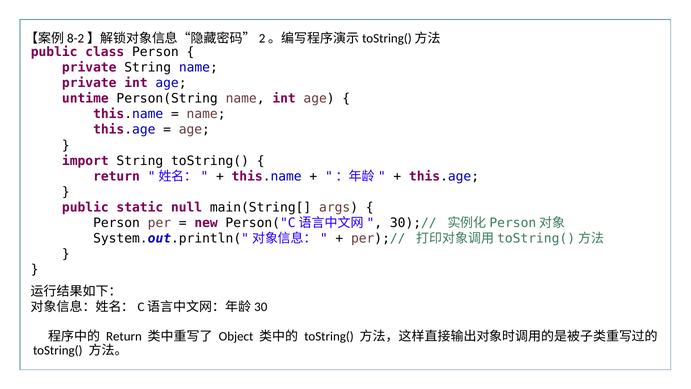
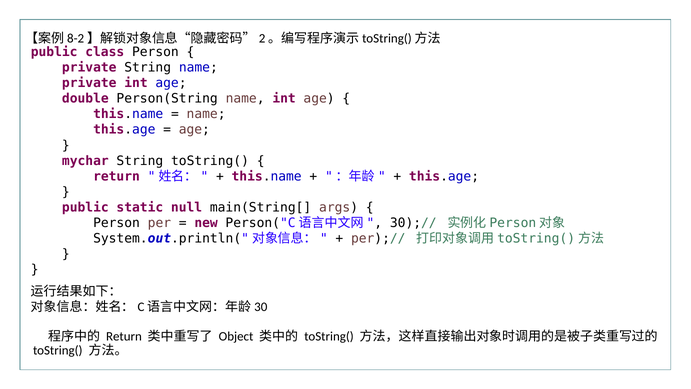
untime: untime -> double
import: import -> mychar
